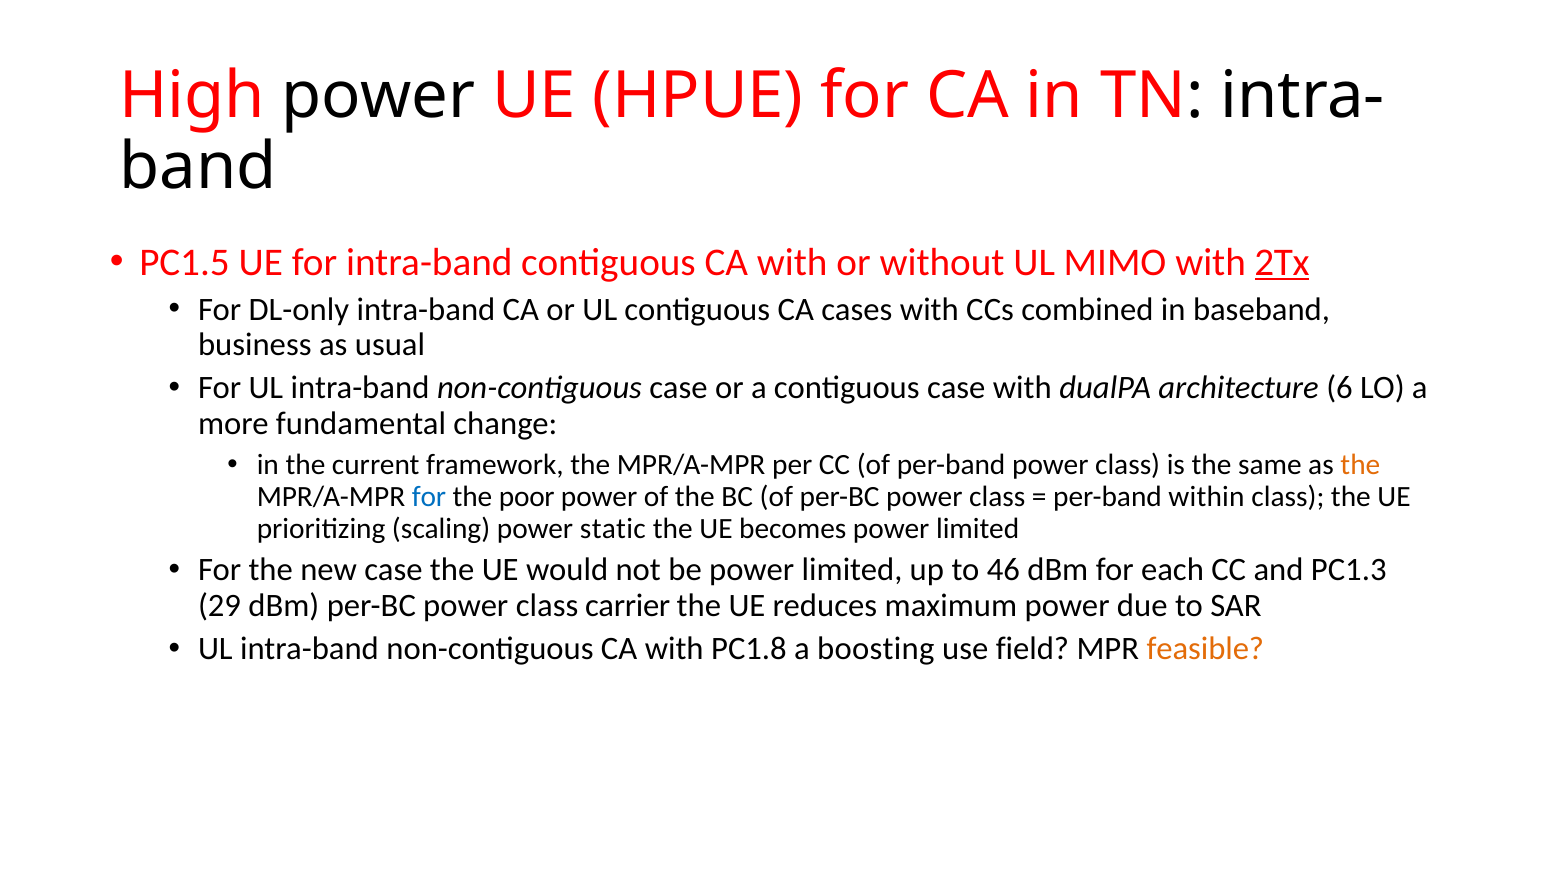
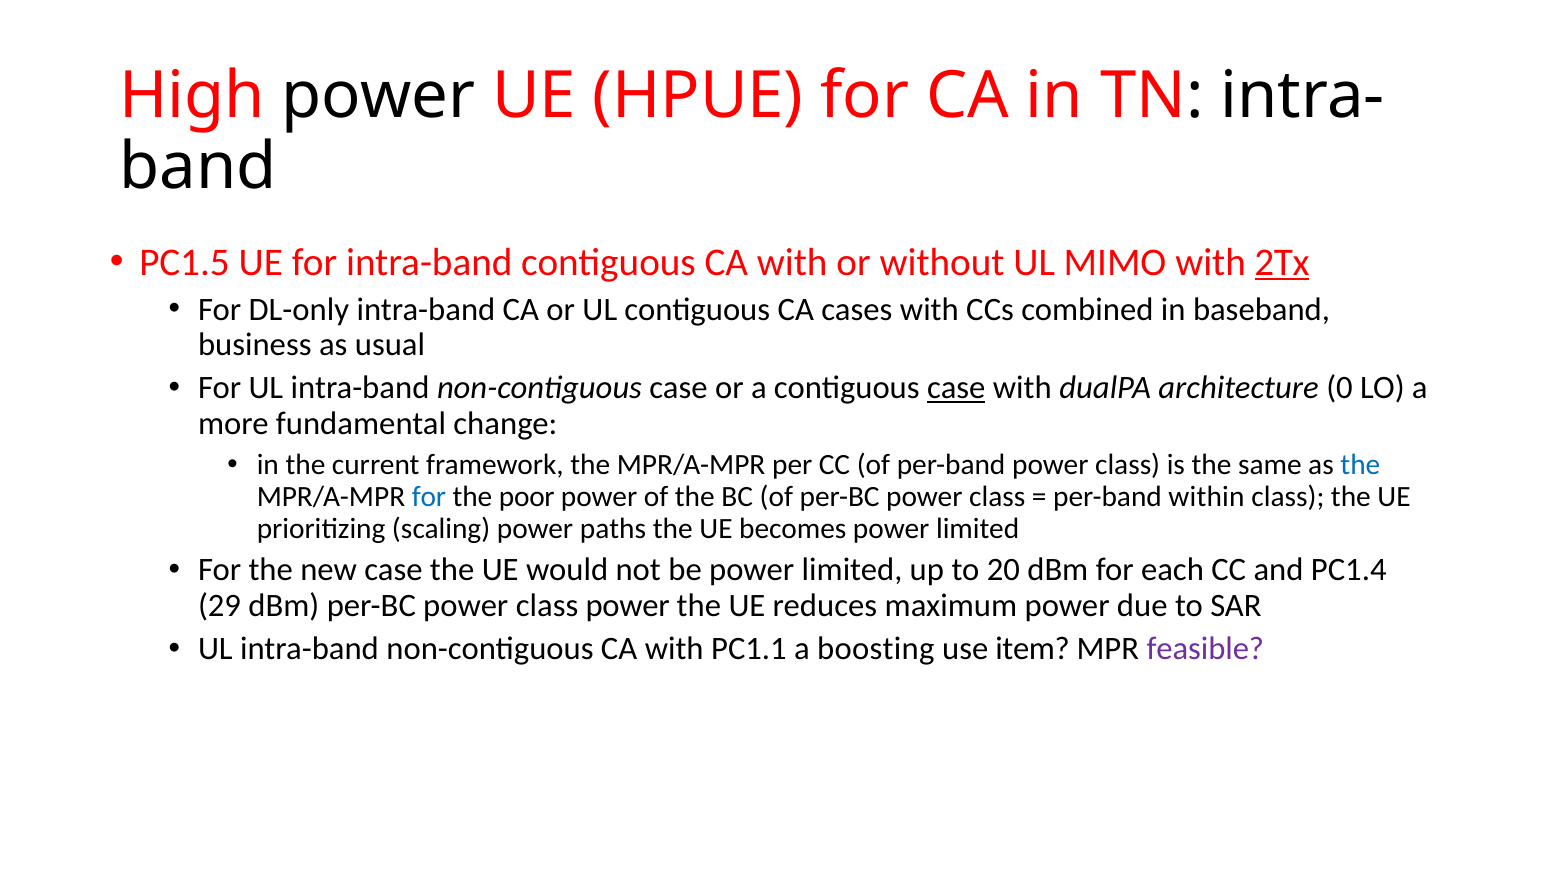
case at (956, 388) underline: none -> present
6: 6 -> 0
the at (1360, 465) colour: orange -> blue
static: static -> paths
46: 46 -> 20
PC1.3: PC1.3 -> PC1.4
class carrier: carrier -> power
PC1.8: PC1.8 -> PC1.1
field: field -> item
feasible colour: orange -> purple
